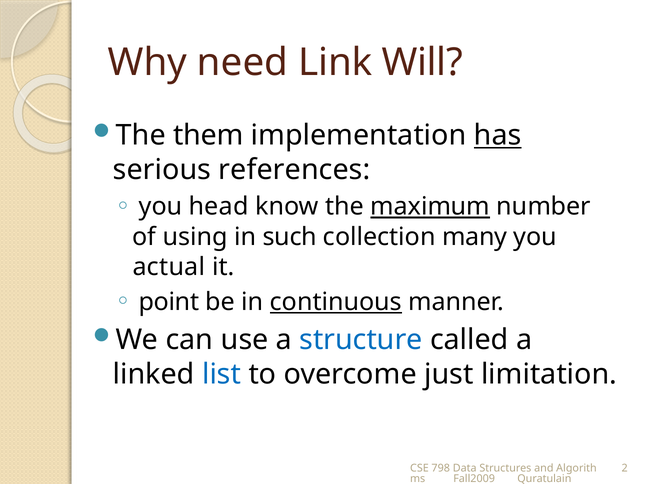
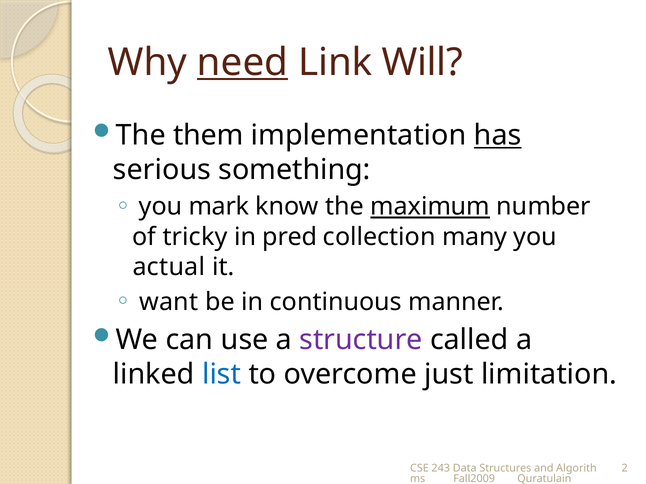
need underline: none -> present
references: references -> something
head: head -> mark
using: using -> tricky
such: such -> pred
point: point -> want
continuous underline: present -> none
structure colour: blue -> purple
798: 798 -> 243
